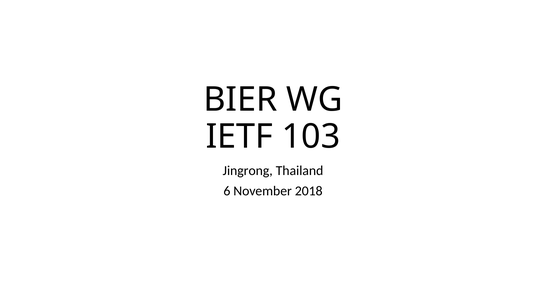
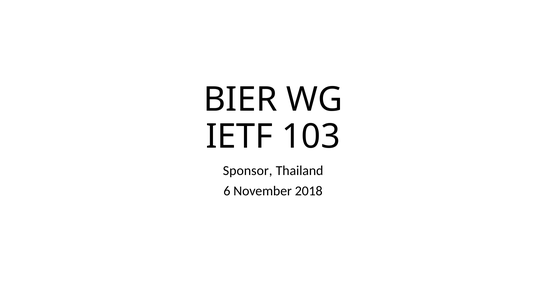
Jingrong: Jingrong -> Sponsor
